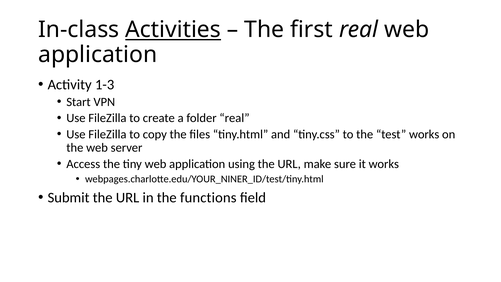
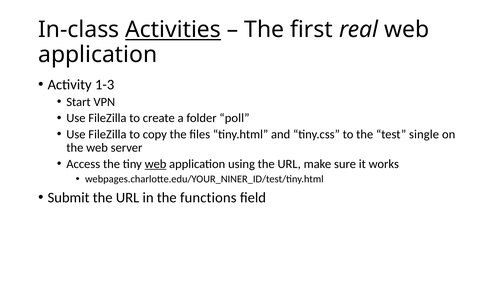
folder real: real -> poll
test works: works -> single
web at (156, 164) underline: none -> present
